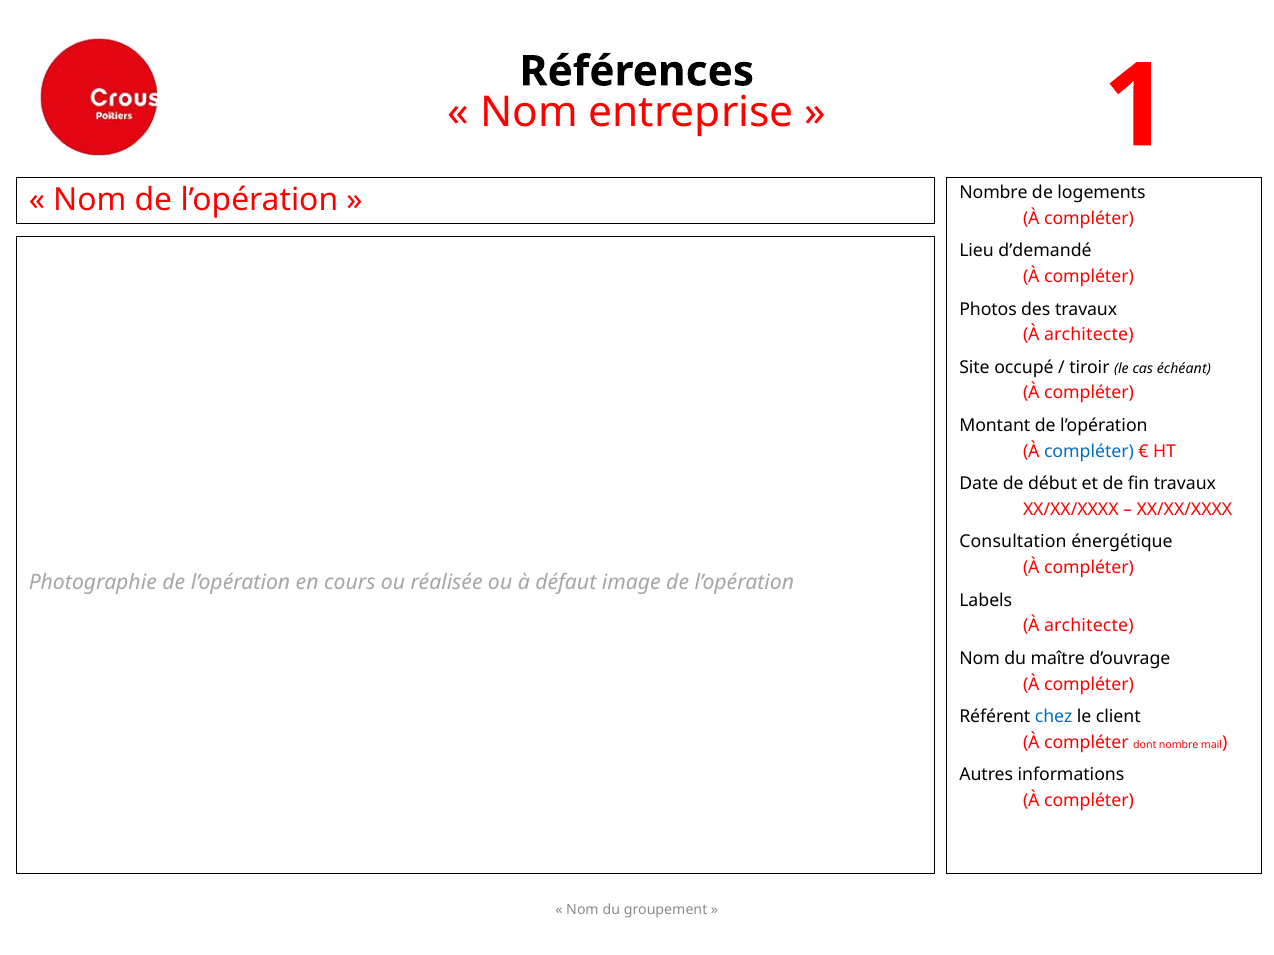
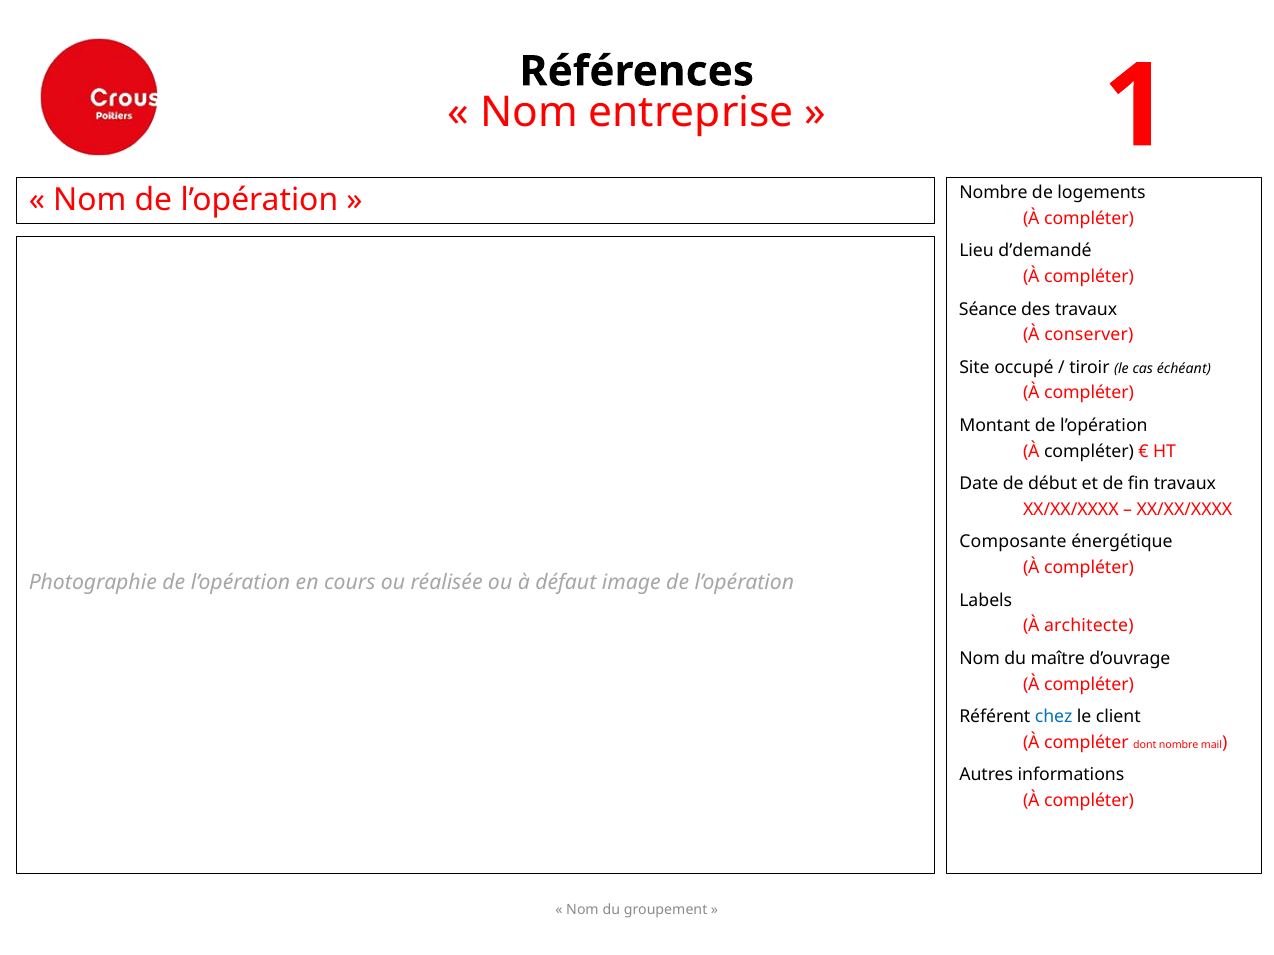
Photos: Photos -> Séance
architecte at (1089, 335): architecte -> conserver
compléter at (1089, 452) colour: blue -> black
Consultation: Consultation -> Composante
